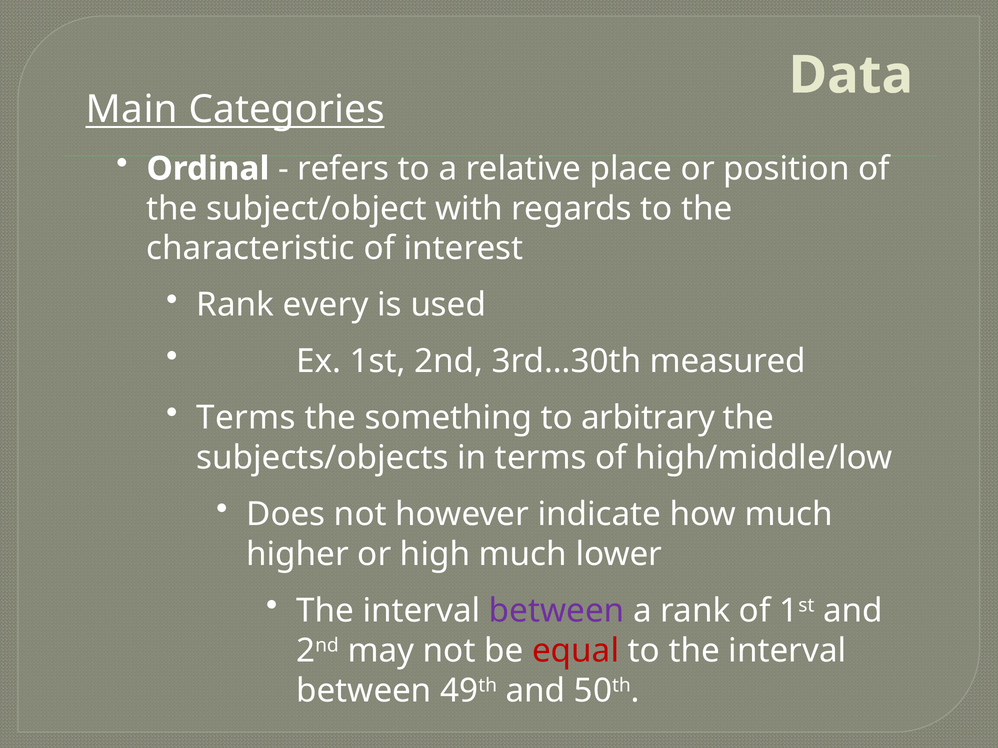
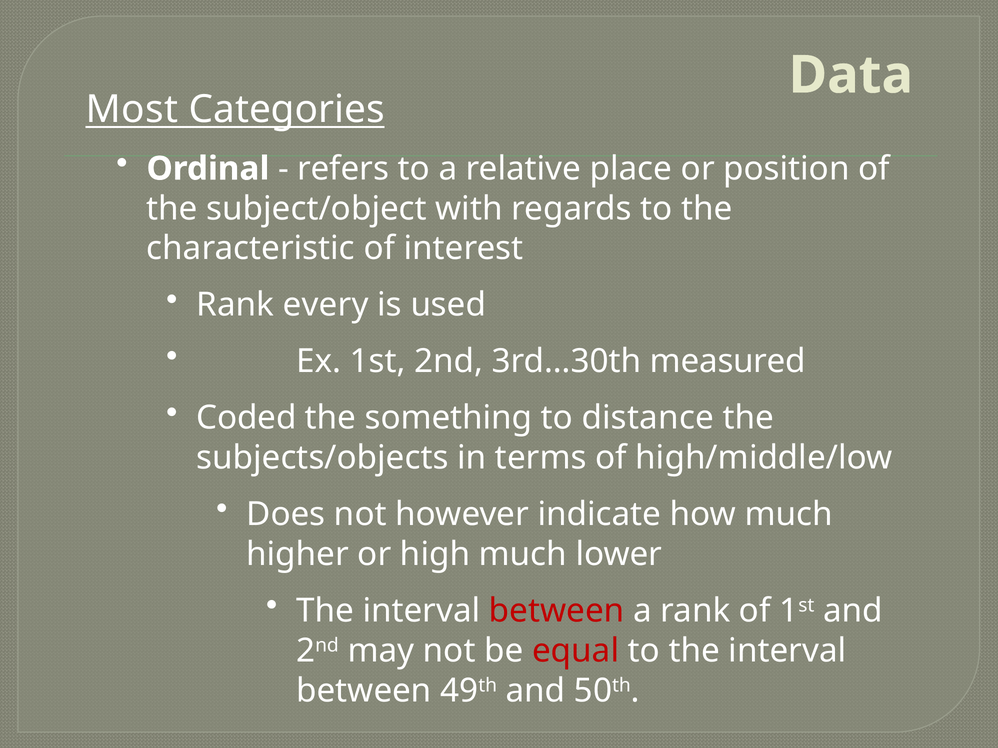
Main: Main -> Most
Terms at (246, 418): Terms -> Coded
arbitrary: arbitrary -> distance
between at (557, 611) colour: purple -> red
